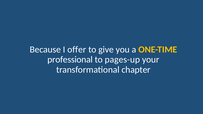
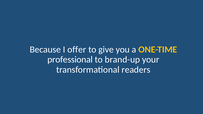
pages-up: pages-up -> brand-up
chapter: chapter -> readers
